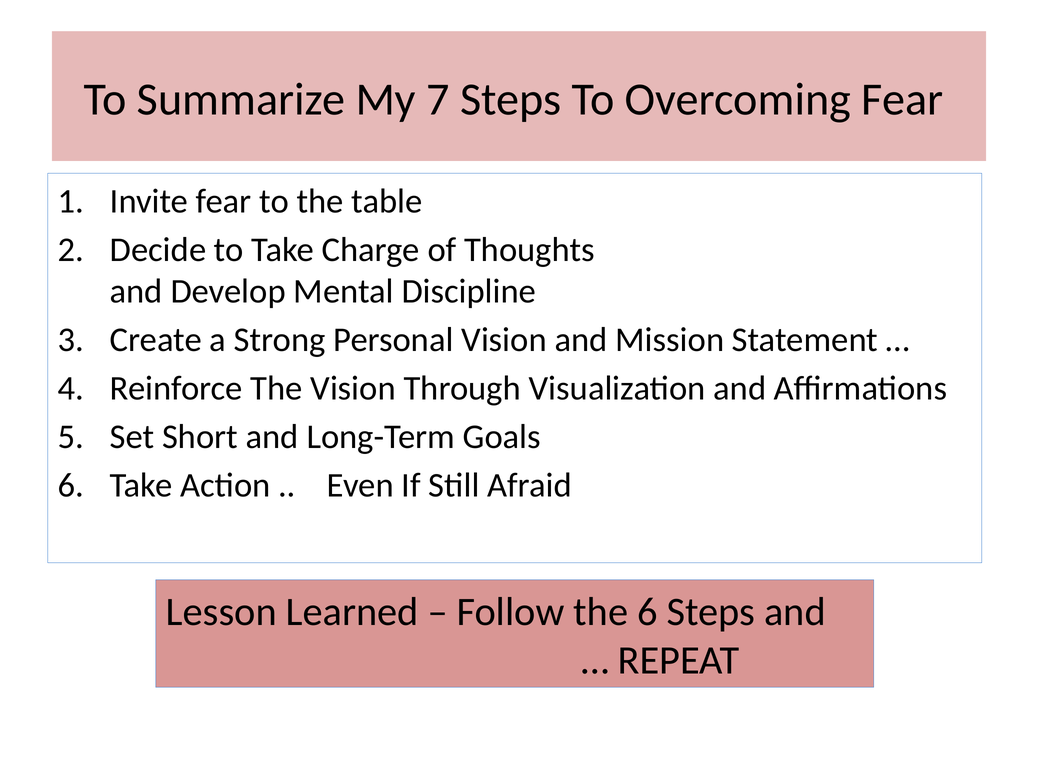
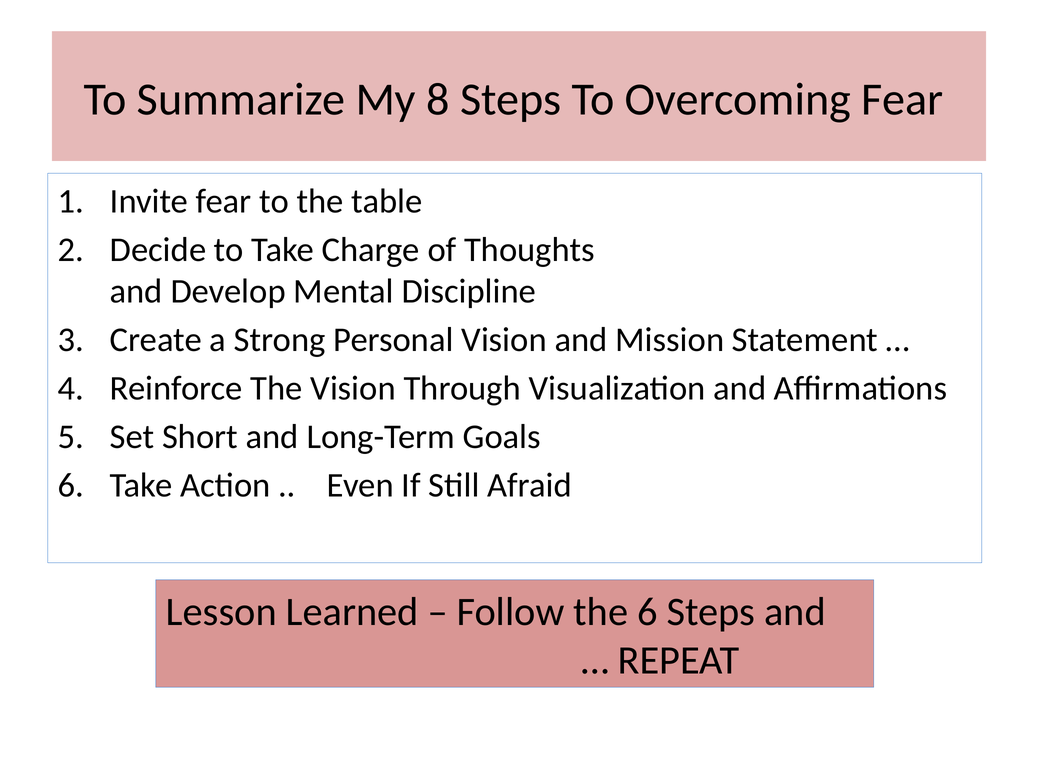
7: 7 -> 8
